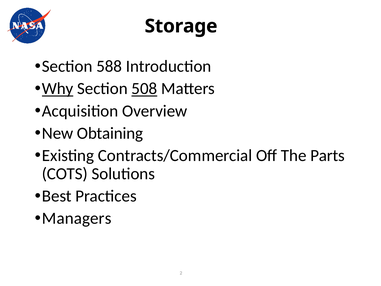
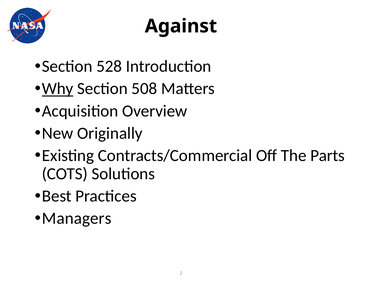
Storage: Storage -> Against
588: 588 -> 528
508 underline: present -> none
Obtaining: Obtaining -> Originally
